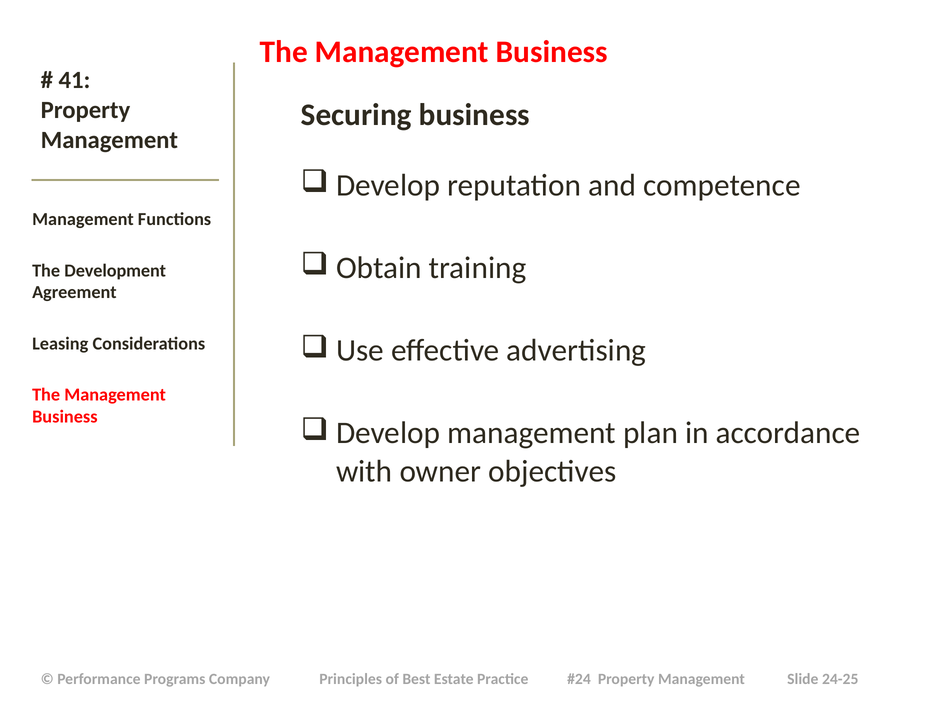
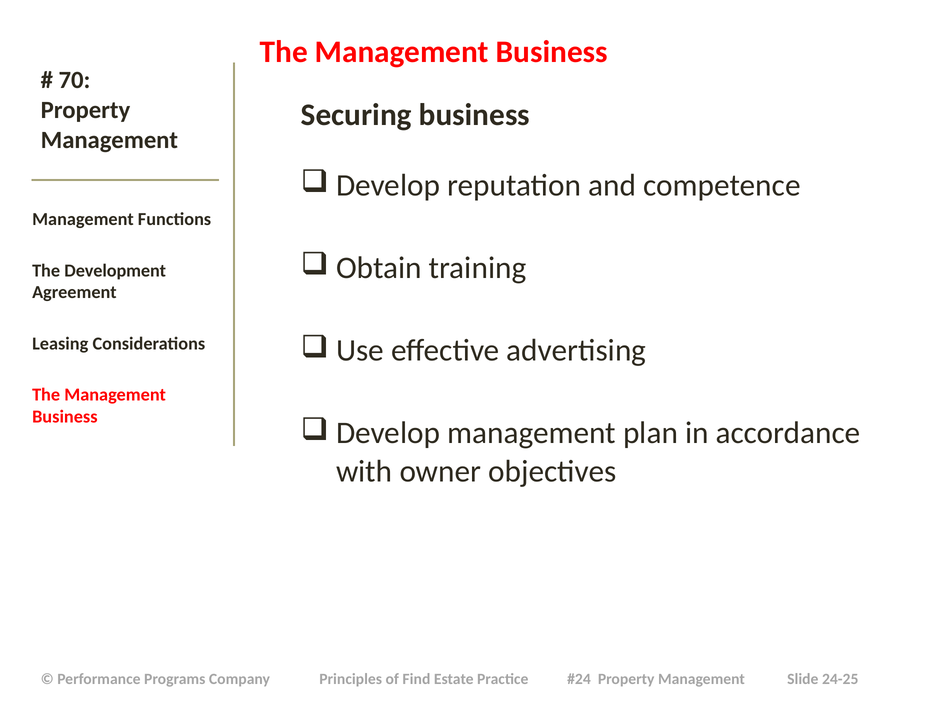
41: 41 -> 70
Best: Best -> Find
